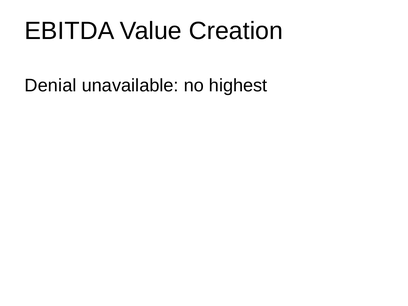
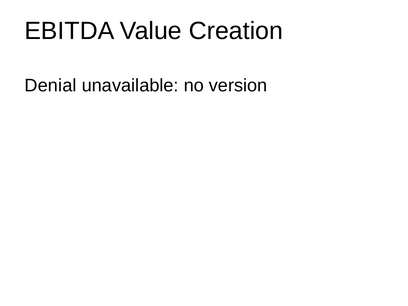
highest: highest -> version
